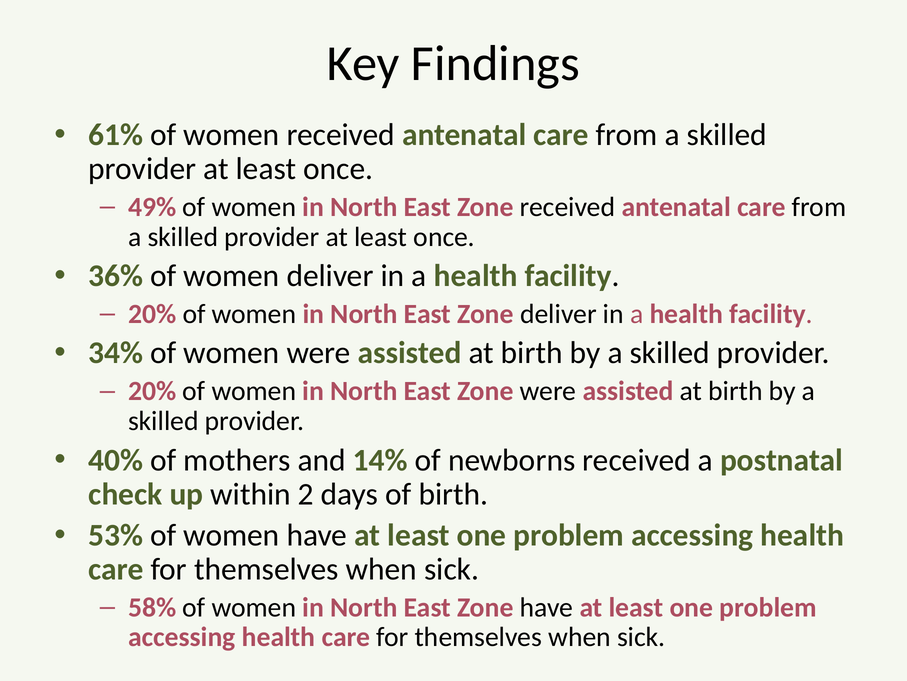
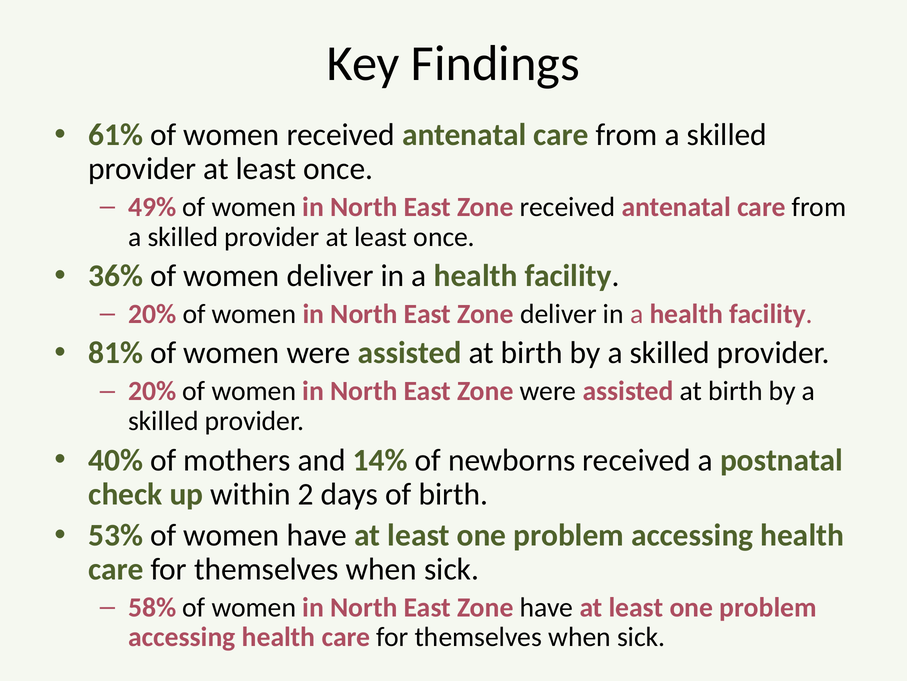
34%: 34% -> 81%
